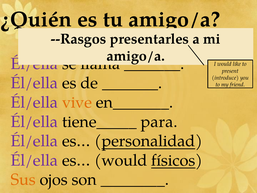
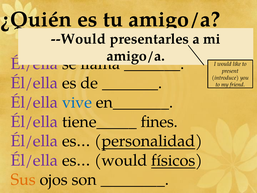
--Rasgos: --Rasgos -> --Would
vive colour: orange -> blue
para: para -> fines
